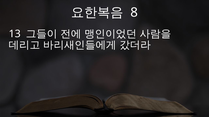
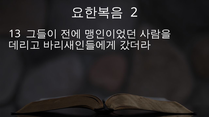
8: 8 -> 2
